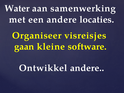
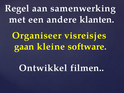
Water: Water -> Regel
locaties: locaties -> klanten
Ontwikkel andere: andere -> filmen
